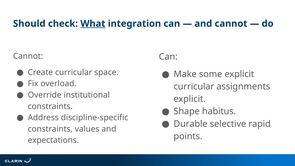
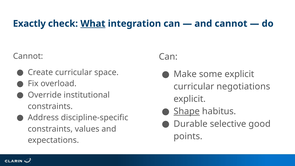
Should: Should -> Exactly
assignments: assignments -> negotiations
Shape underline: none -> present
rapid: rapid -> good
